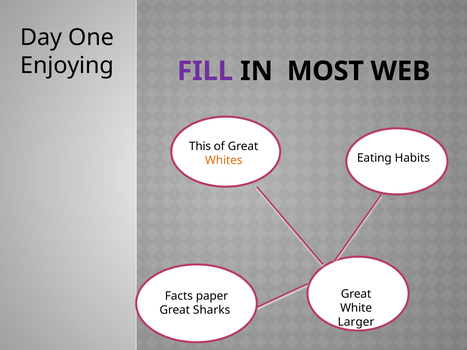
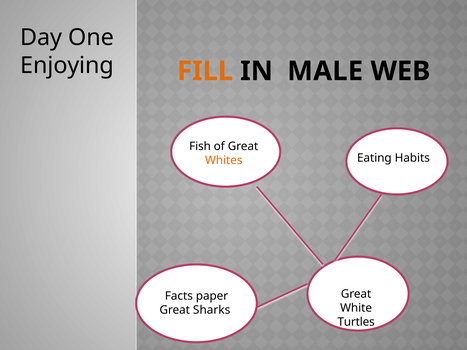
FILL colour: purple -> orange
MOST: MOST -> MALE
This: This -> Fish
Larger: Larger -> Turtles
